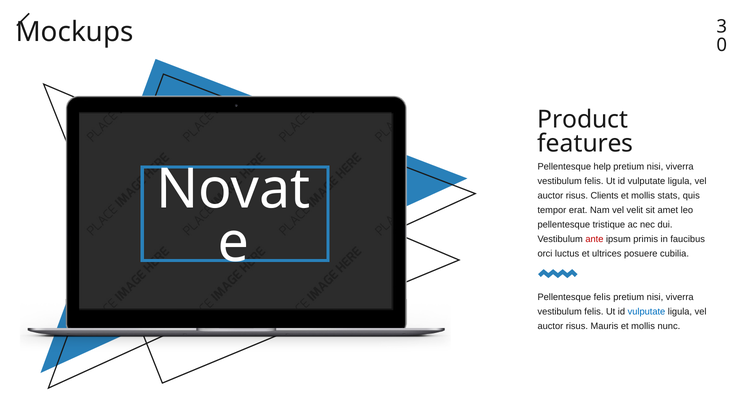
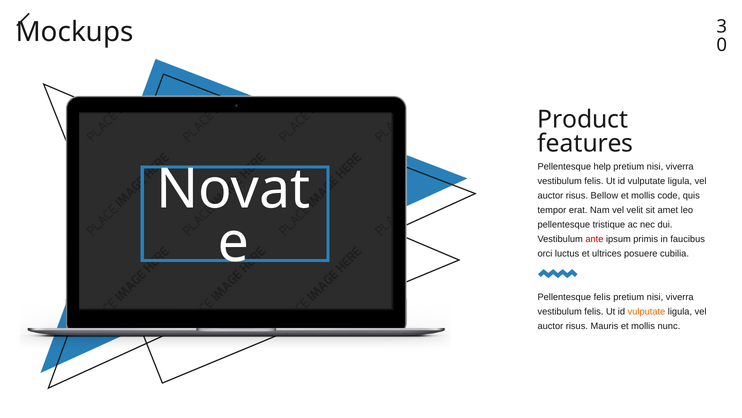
Clients: Clients -> Bellow
stats: stats -> code
vulputate at (646, 311) colour: blue -> orange
